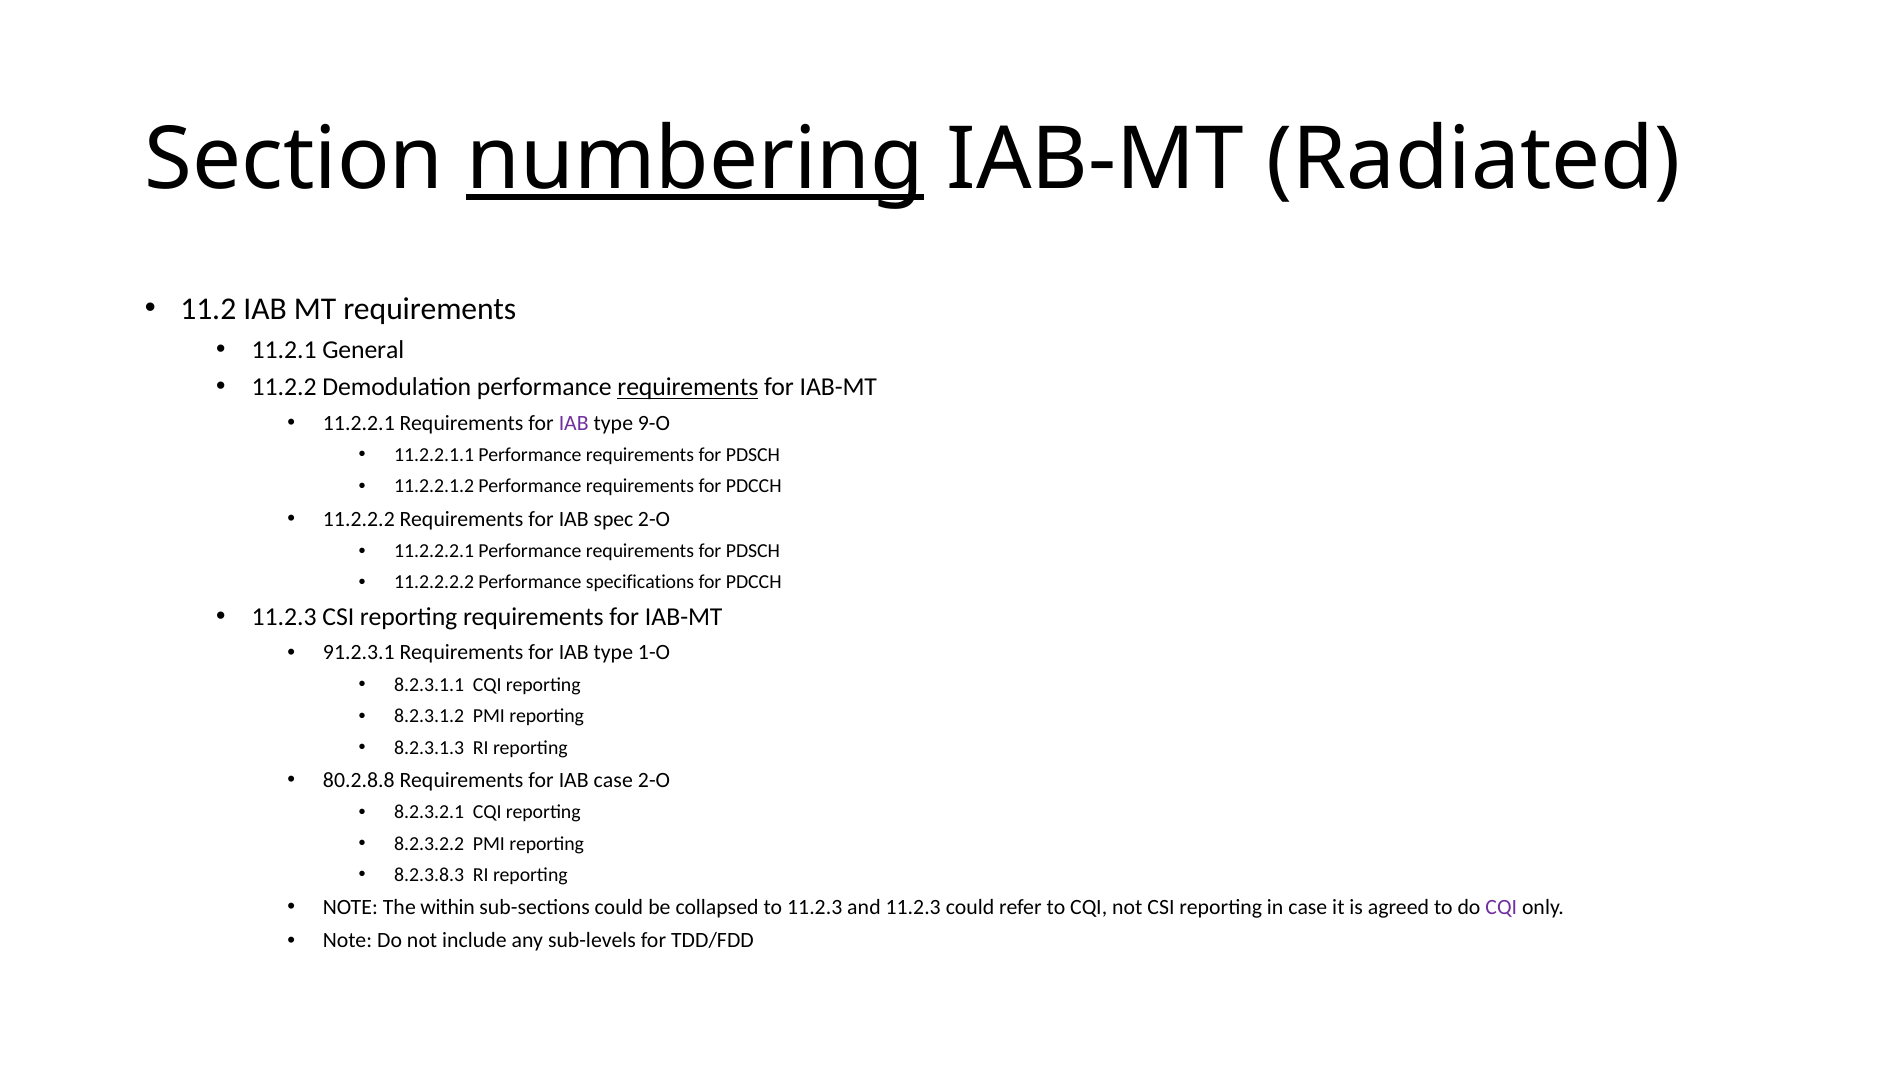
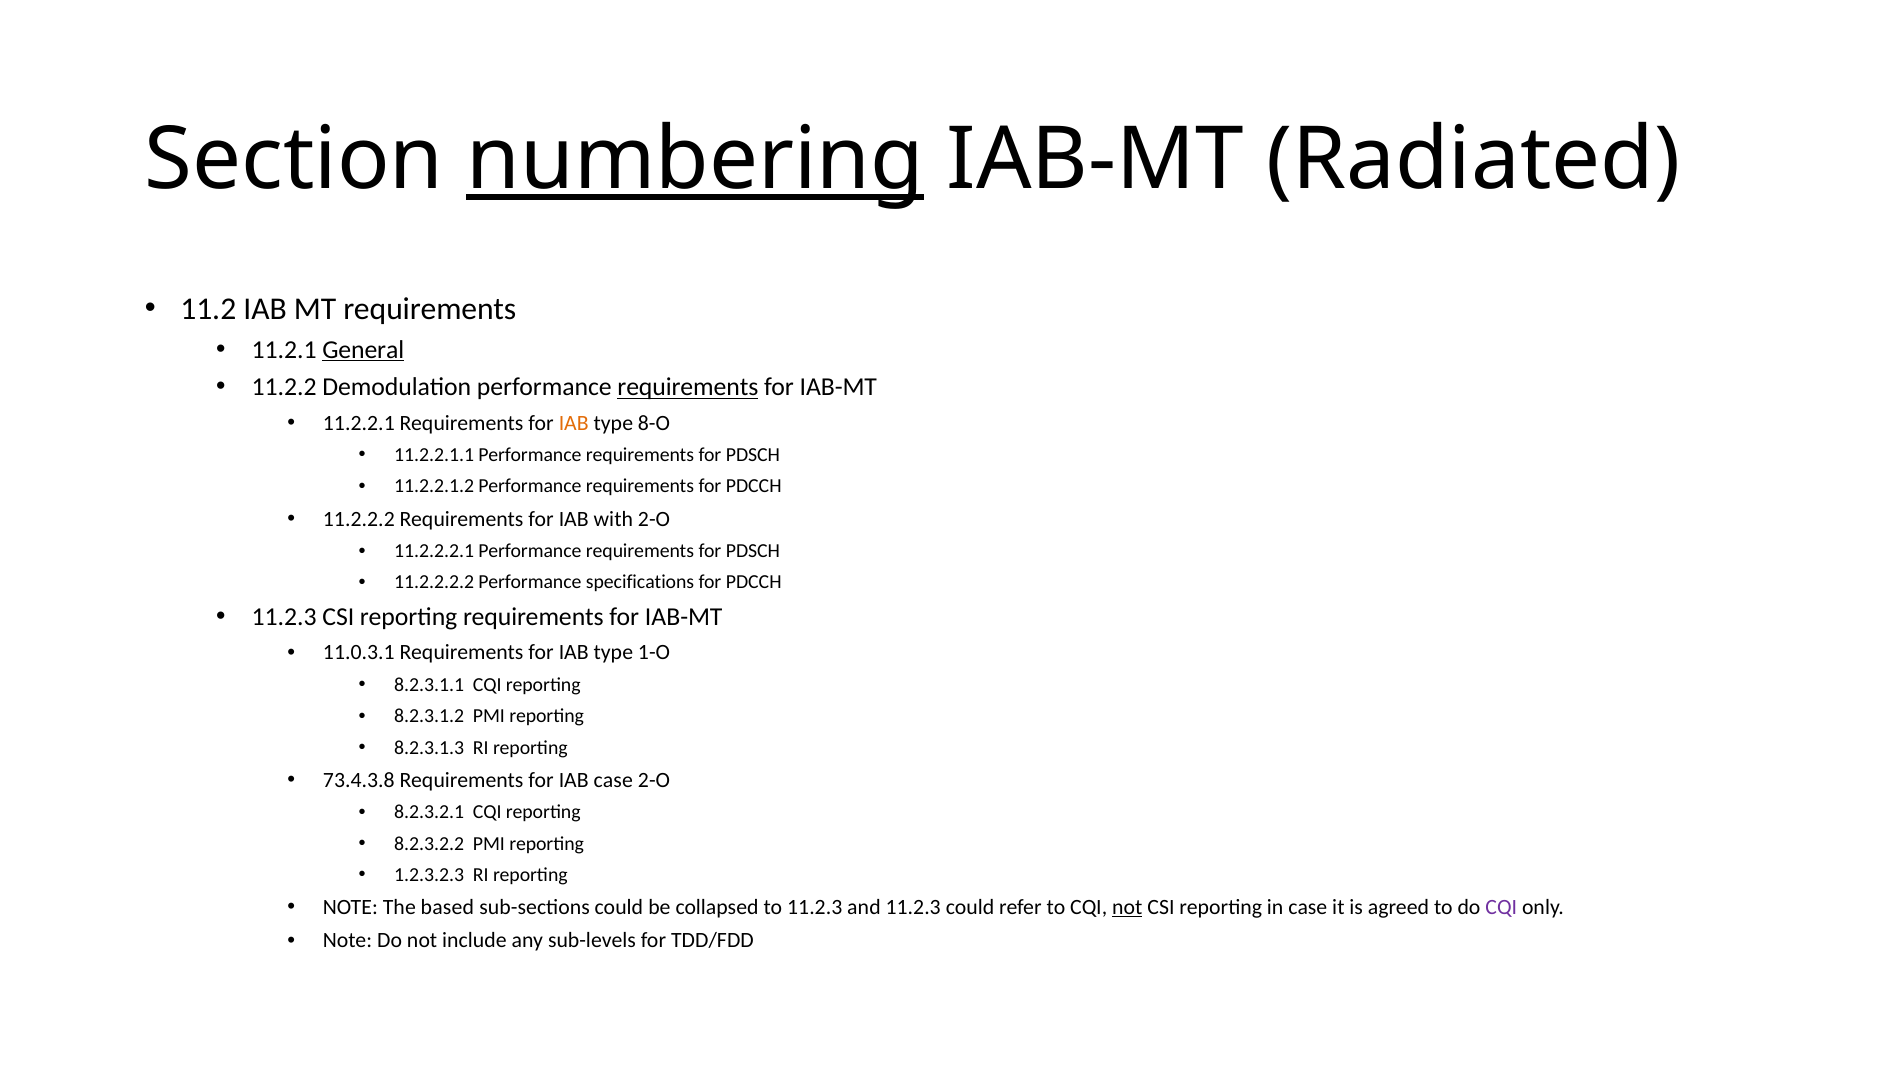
General underline: none -> present
IAB at (574, 423) colour: purple -> orange
9-O: 9-O -> 8-O
spec: spec -> with
91.2.3.1: 91.2.3.1 -> 11.0.3.1
80.2.8.8: 80.2.8.8 -> 73.4.3.8
8.2.3.8.3: 8.2.3.8.3 -> 1.2.3.2.3
within: within -> based
not at (1127, 907) underline: none -> present
